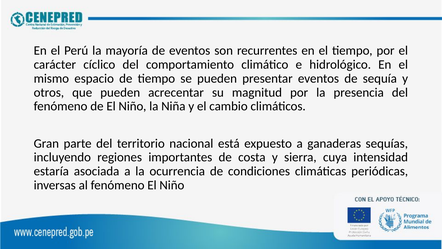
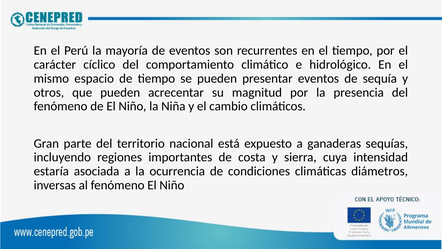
periódicas: periódicas -> diámetros
